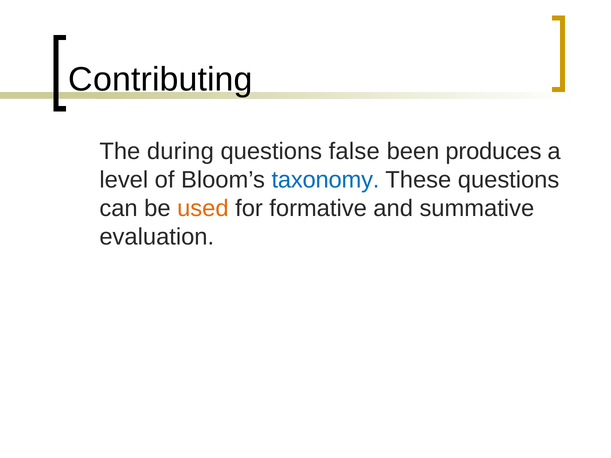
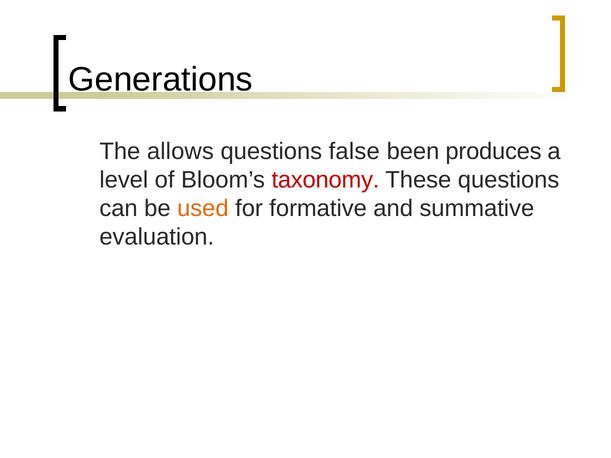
Contributing: Contributing -> Generations
during: during -> allows
taxonomy colour: blue -> red
